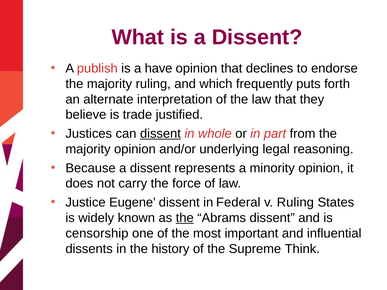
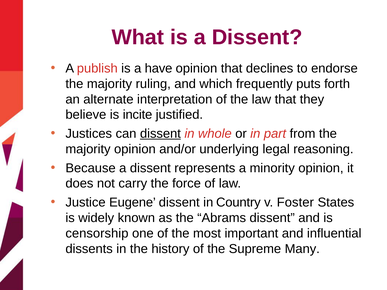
trade: trade -> incite
Federal: Federal -> Country
v Ruling: Ruling -> Foster
the at (185, 218) underline: present -> none
Think: Think -> Many
